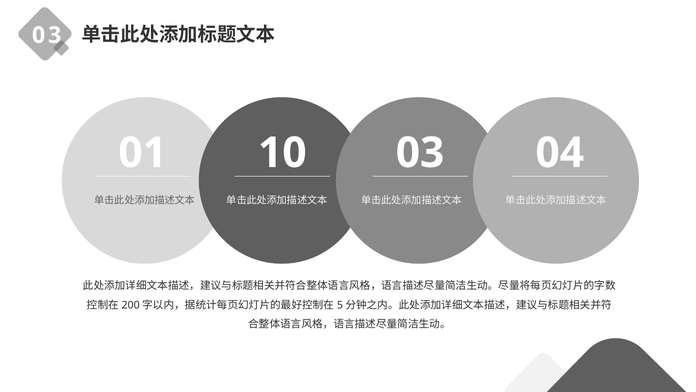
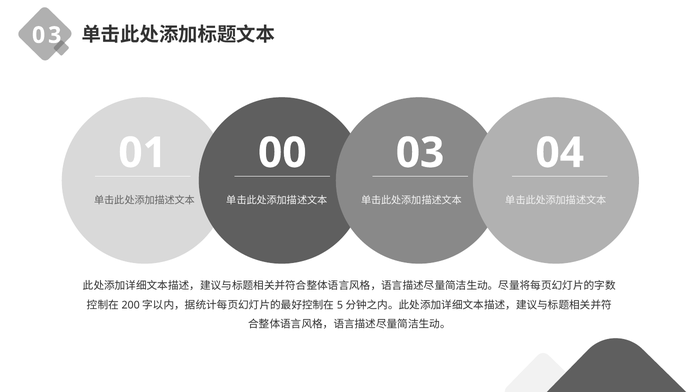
10: 10 -> 00
